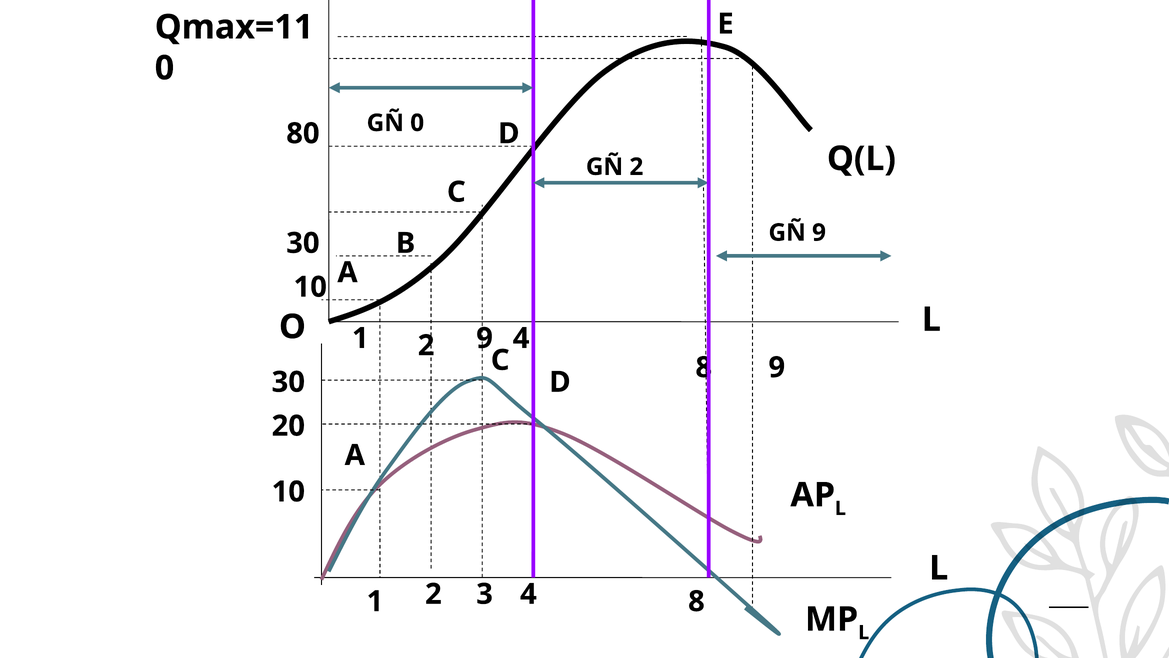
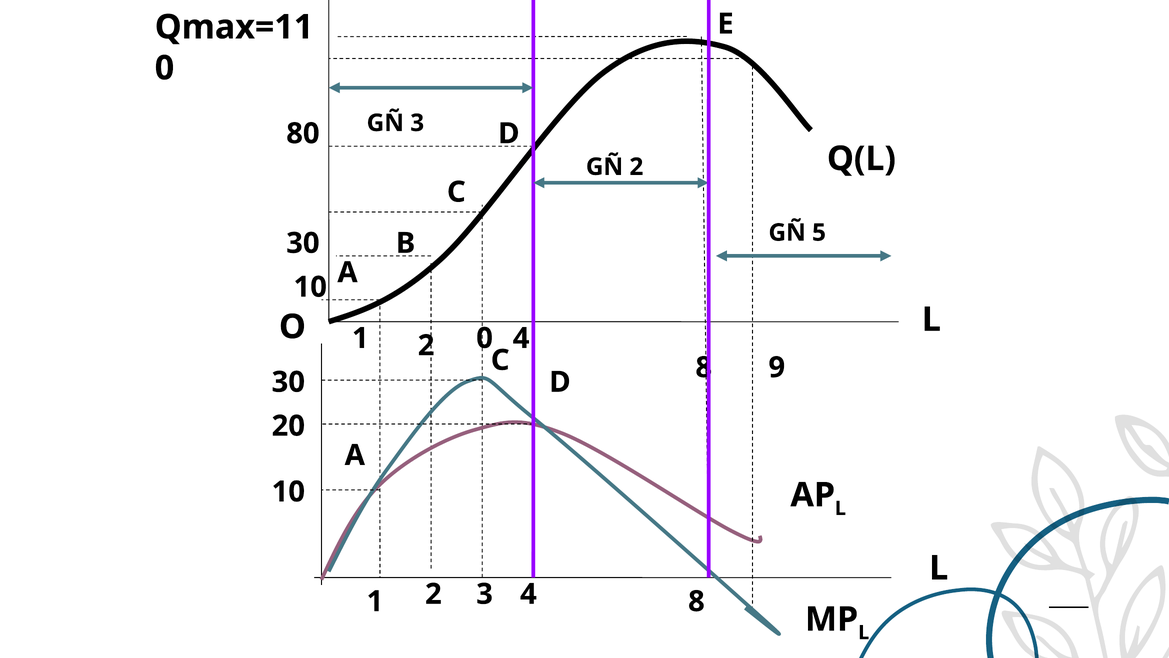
GÑ 0: 0 -> 3
GÑ 9: 9 -> 5
2 9: 9 -> 0
